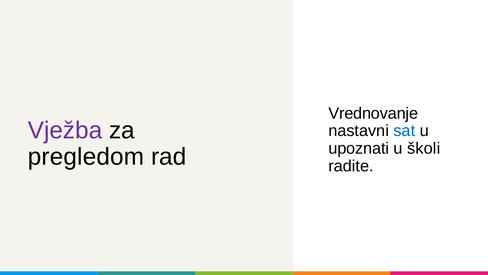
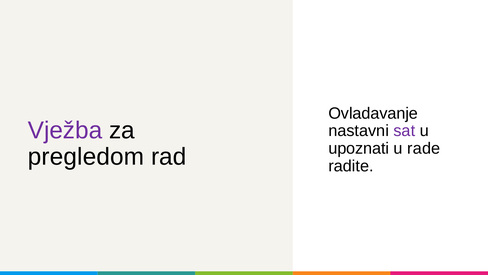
Vrednovanje: Vrednovanje -> Ovladavanje
sat colour: blue -> purple
školi: školi -> rade
